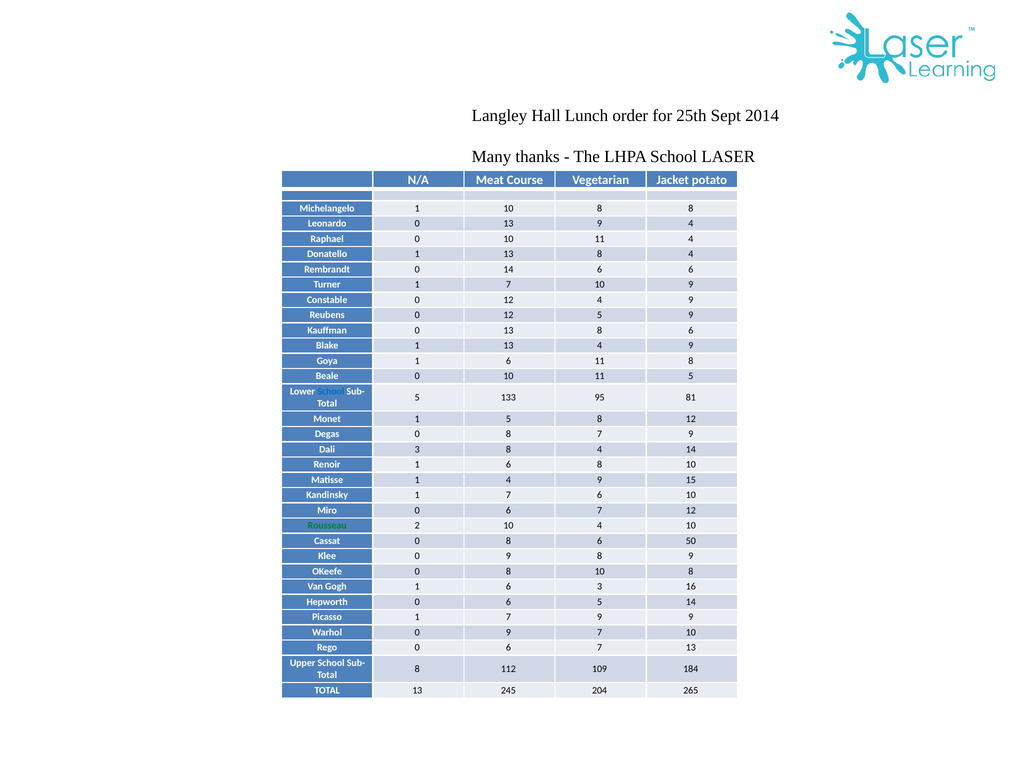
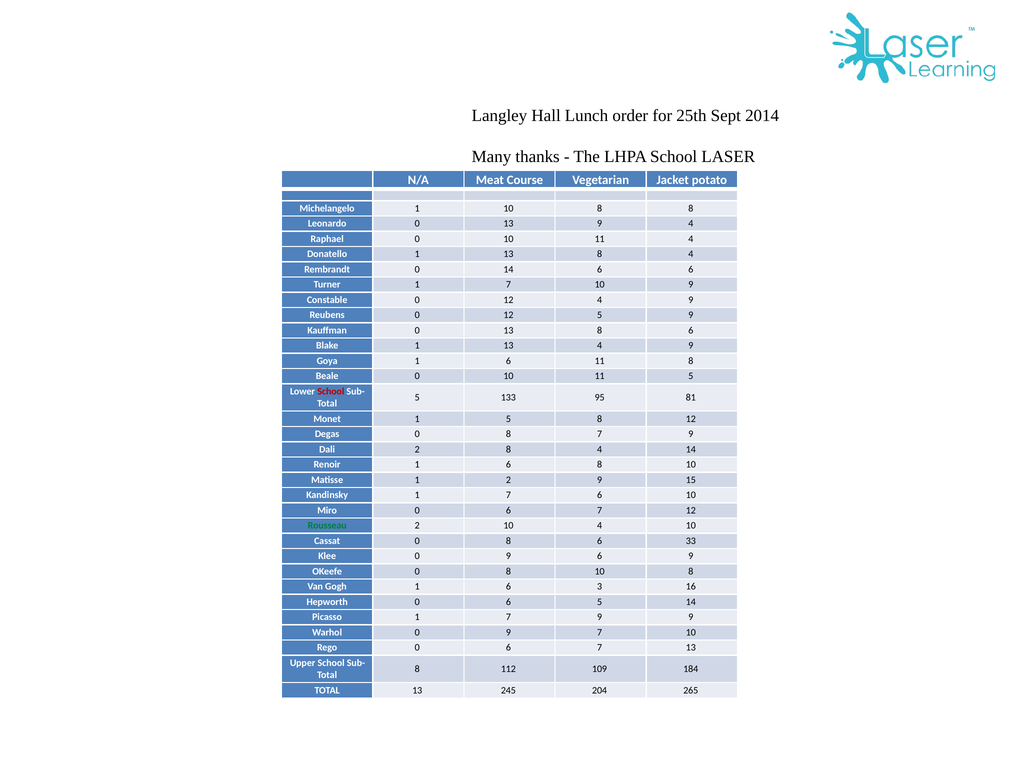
School at (331, 391) colour: blue -> red
Dali 3: 3 -> 2
1 4: 4 -> 2
50: 50 -> 33
9 8: 8 -> 6
